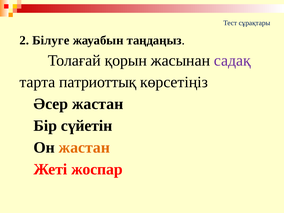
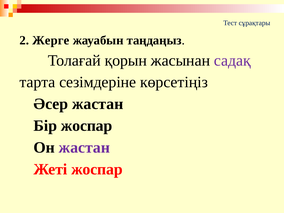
Білуге: Білуге -> Жерге
патриоттық: патриоттық -> сезімдеріне
Бір cүйетін: cүйетін -> жоспар
жастан at (84, 147) colour: orange -> purple
